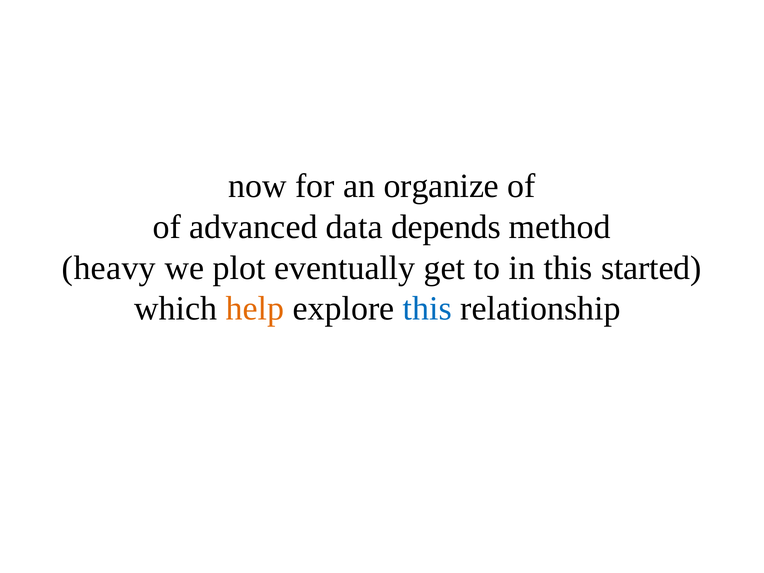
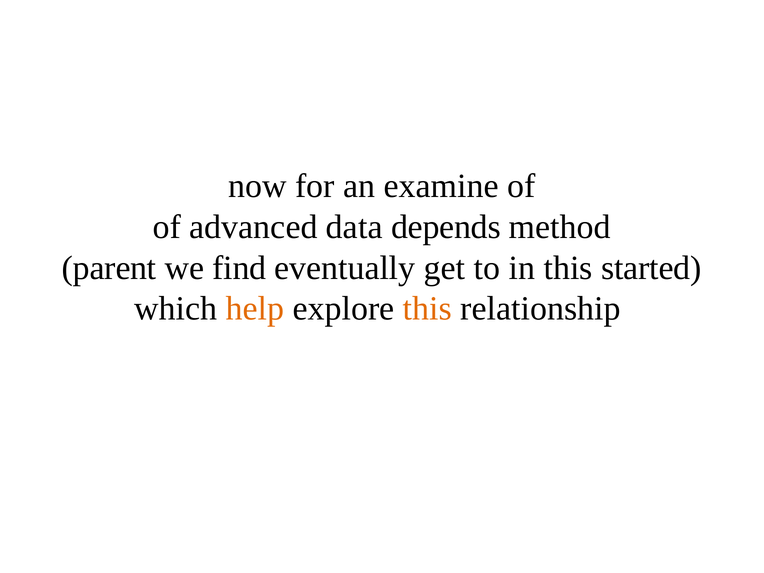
organize: organize -> examine
heavy: heavy -> parent
plot: plot -> find
this at (427, 309) colour: blue -> orange
